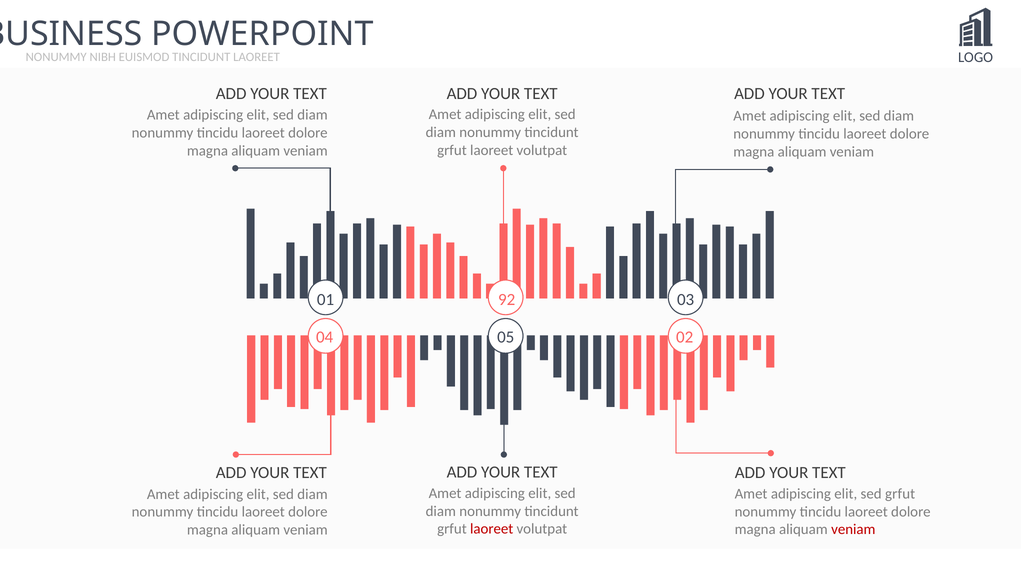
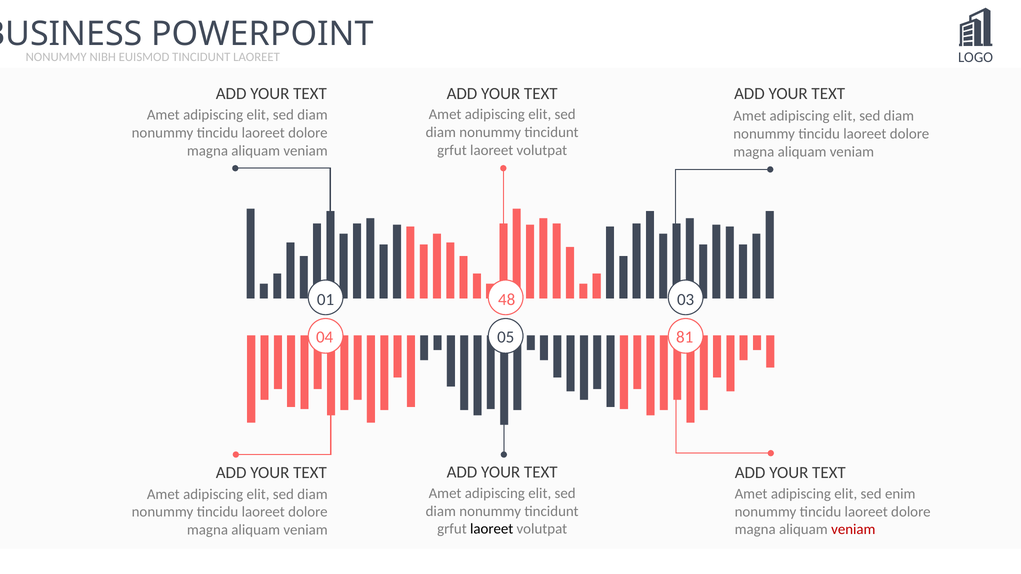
92: 92 -> 48
02: 02 -> 81
sed grfut: grfut -> enim
laoreet at (492, 529) colour: red -> black
